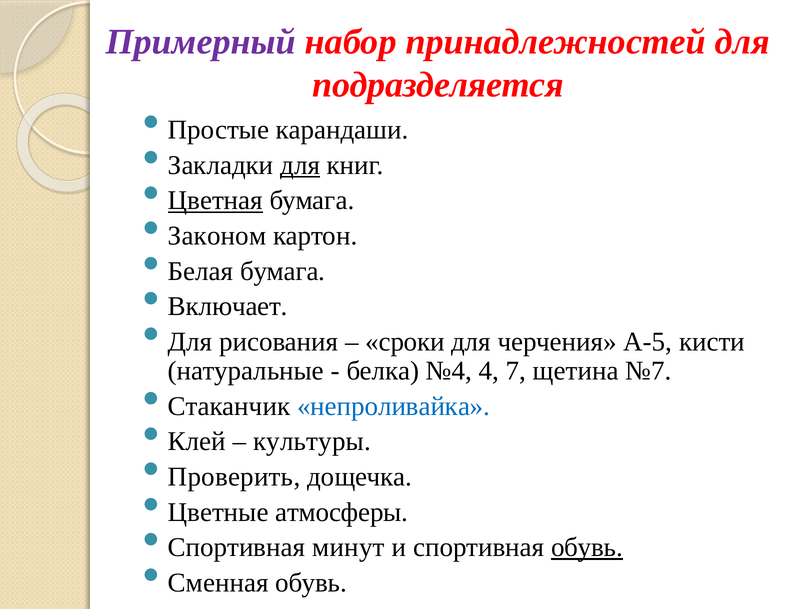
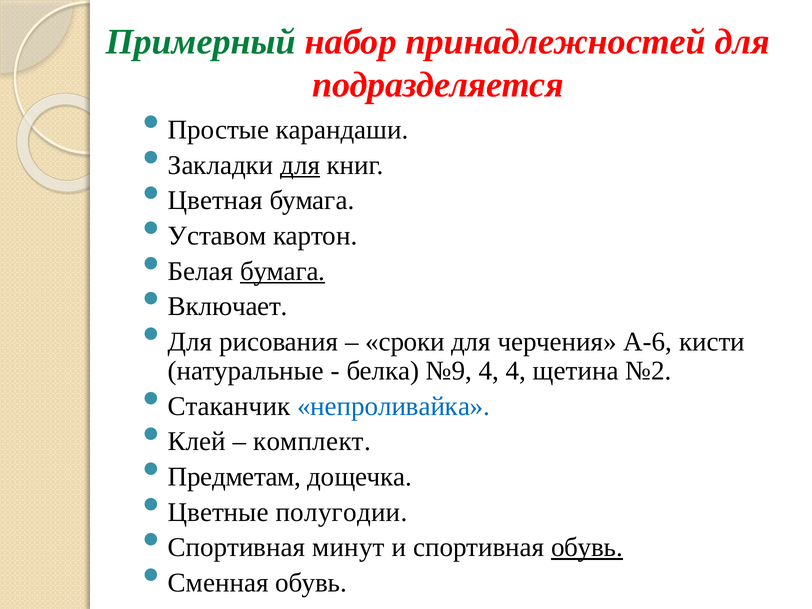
Примерный colour: purple -> green
Цветная underline: present -> none
Законом: Законом -> Уставом
бумага at (283, 271) underline: none -> present
А-5: А-5 -> А-6
№4: №4 -> №9
4 7: 7 -> 4
№7: №7 -> №2
культуры: культуры -> комплект
Проверить: Проверить -> Предметам
атмосферы: атмосферы -> полугодии
